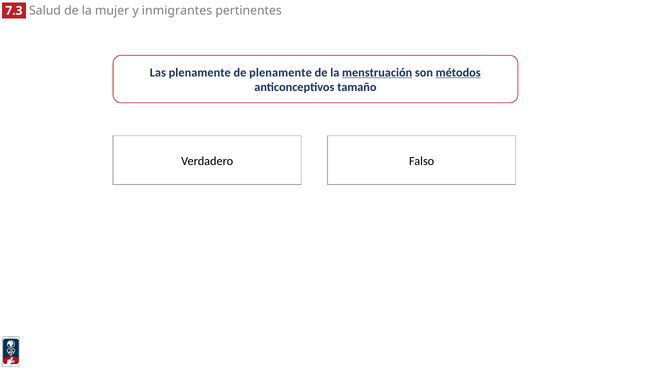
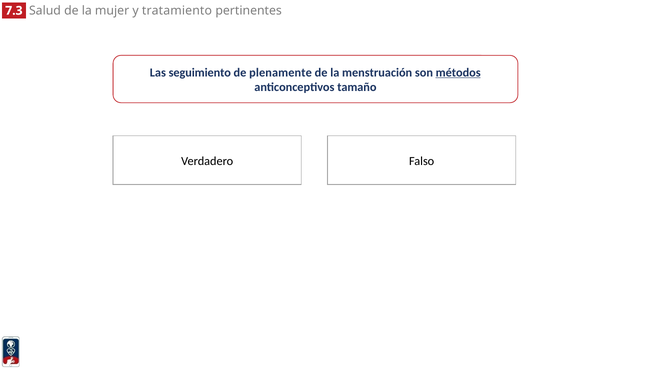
inmigrantes: inmigrantes -> tratamiento
Las plenamente: plenamente -> seguimiento
menstruación underline: present -> none
